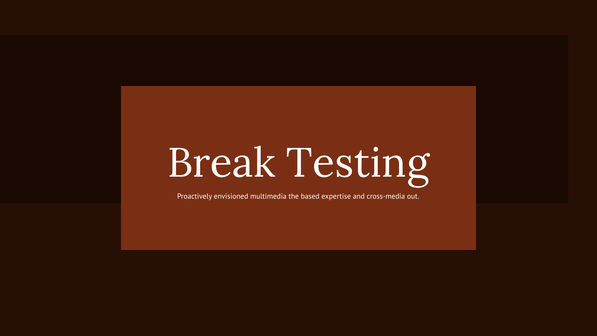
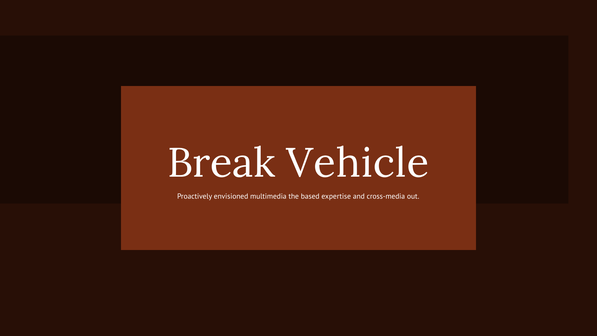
Testing: Testing -> Vehicle
